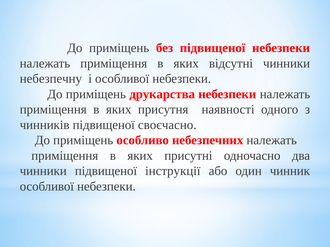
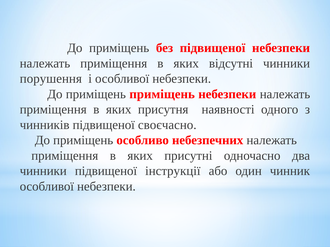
небезпечну: небезпечну -> порушення
приміщень друкарства: друкарства -> приміщень
